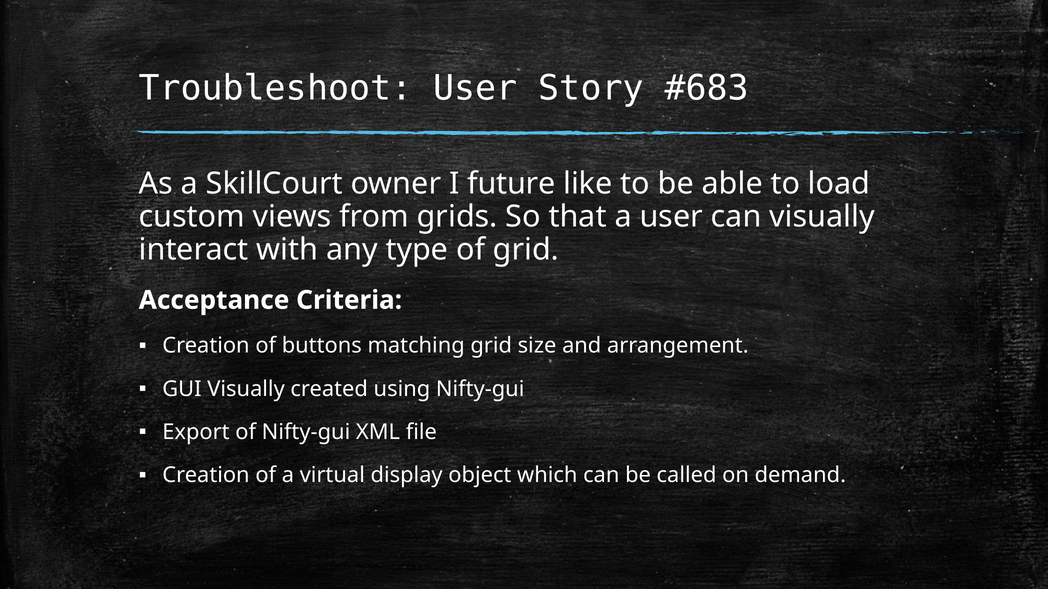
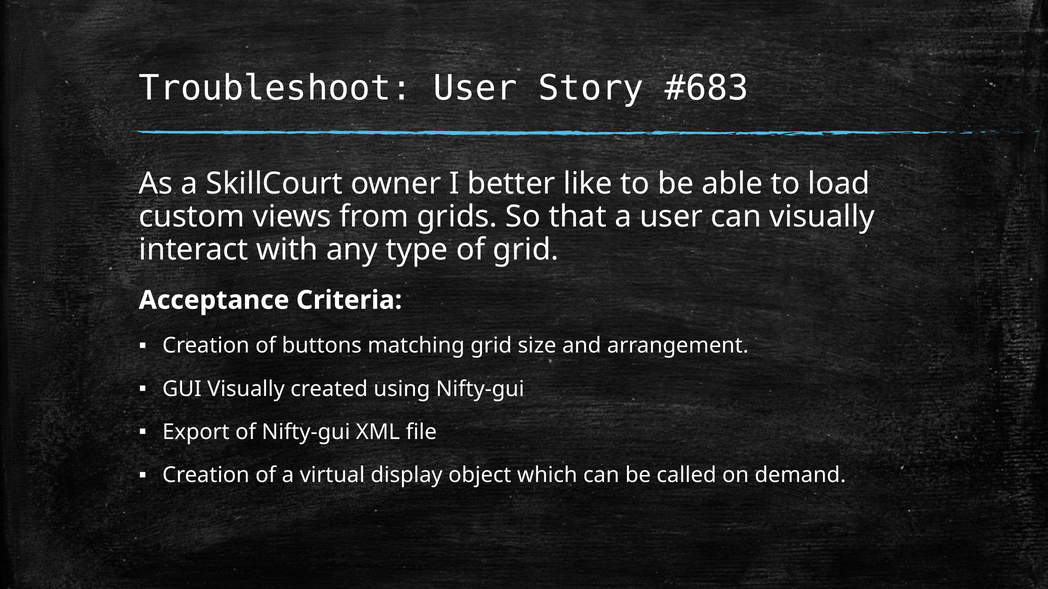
future: future -> better
